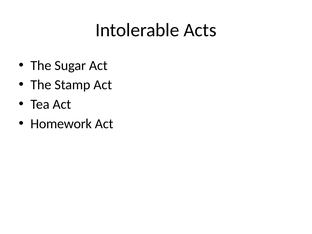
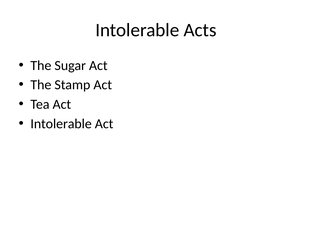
Homework at (61, 124): Homework -> Intolerable
